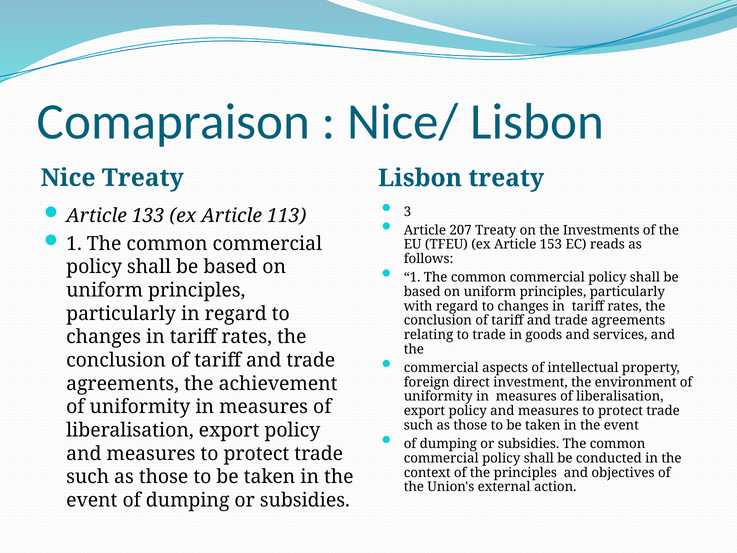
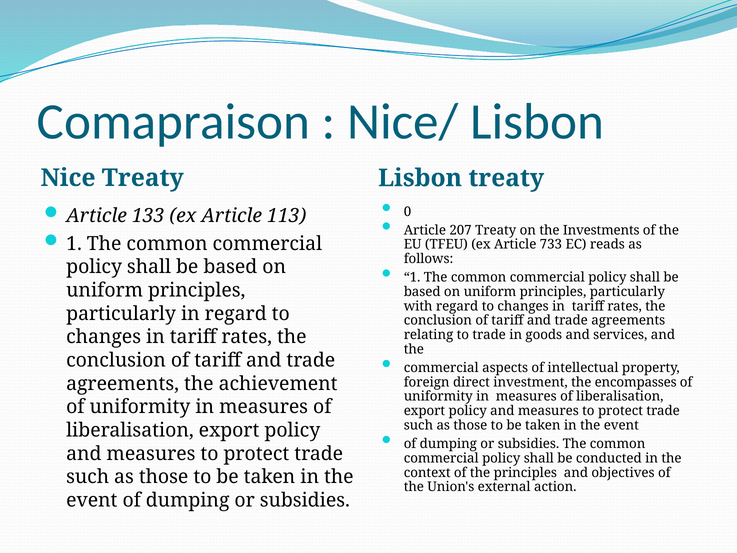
3: 3 -> 0
153: 153 -> 733
environment: environment -> encompasses
